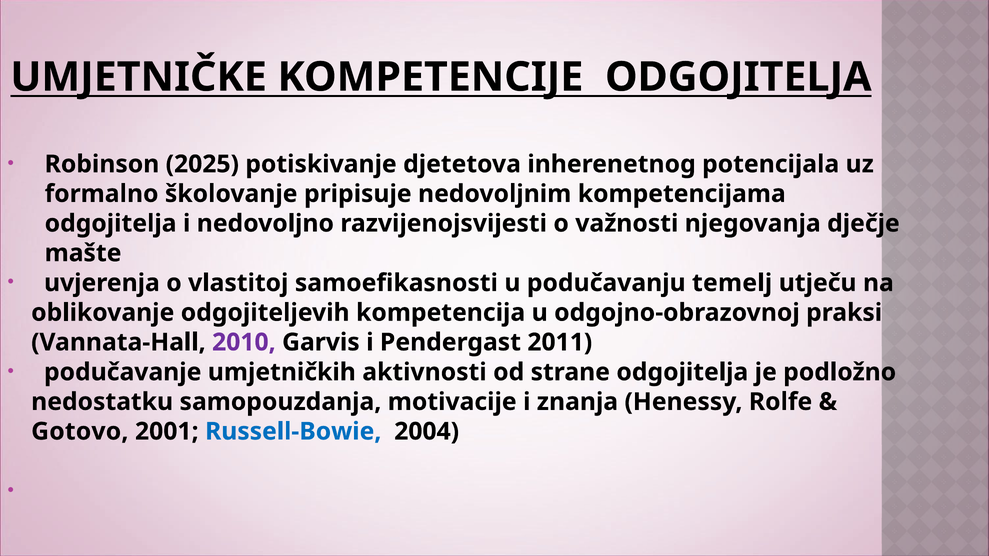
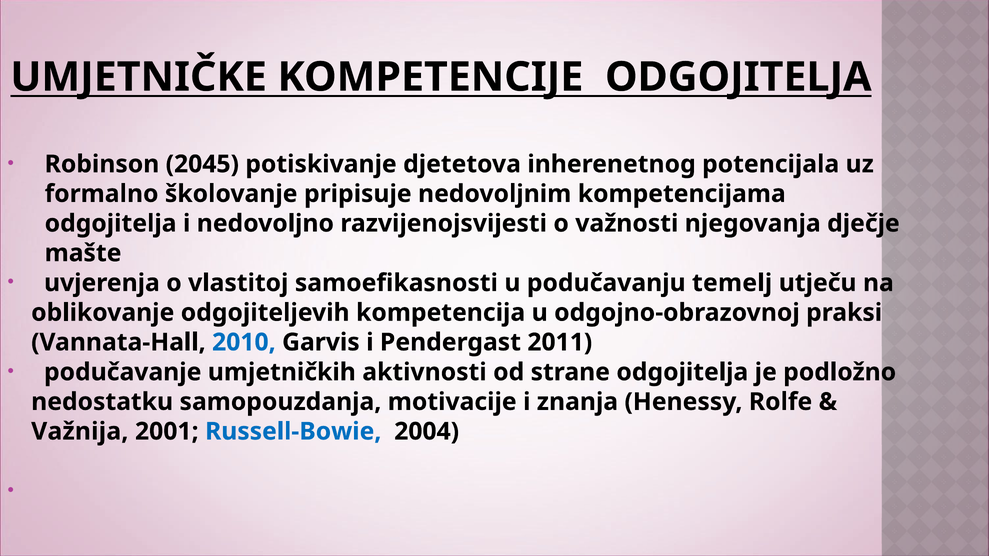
2025: 2025 -> 2045
2010 colour: purple -> blue
Gotovo: Gotovo -> Važnija
